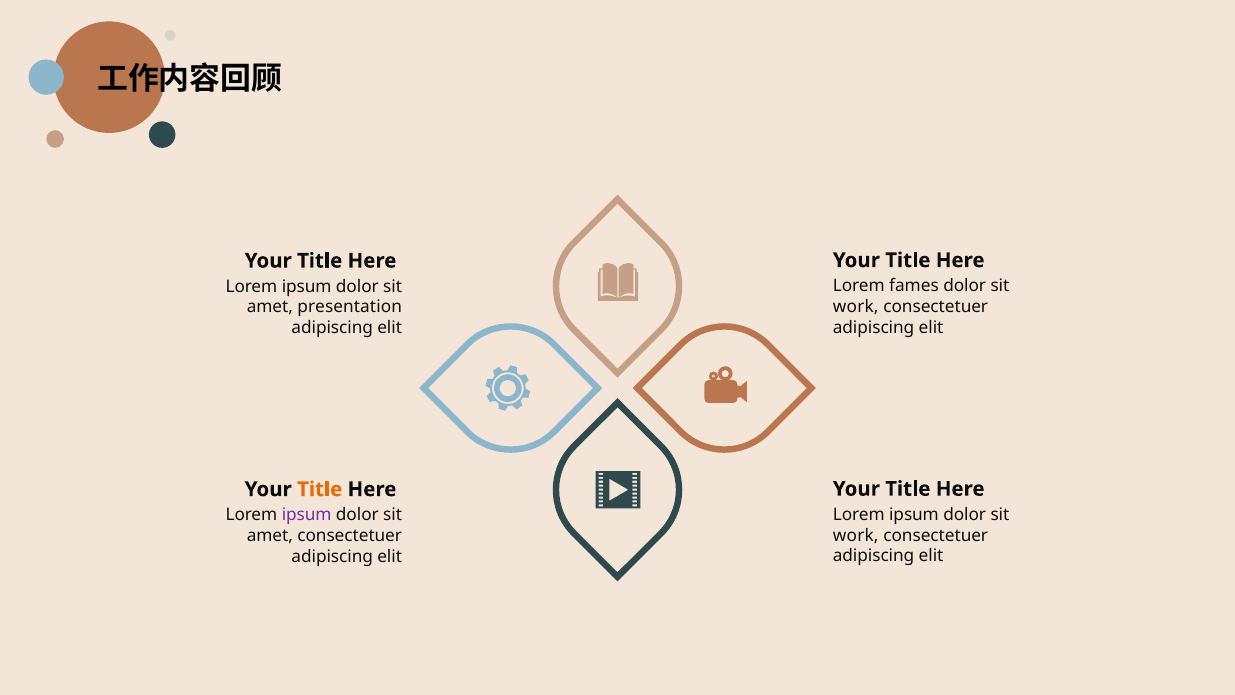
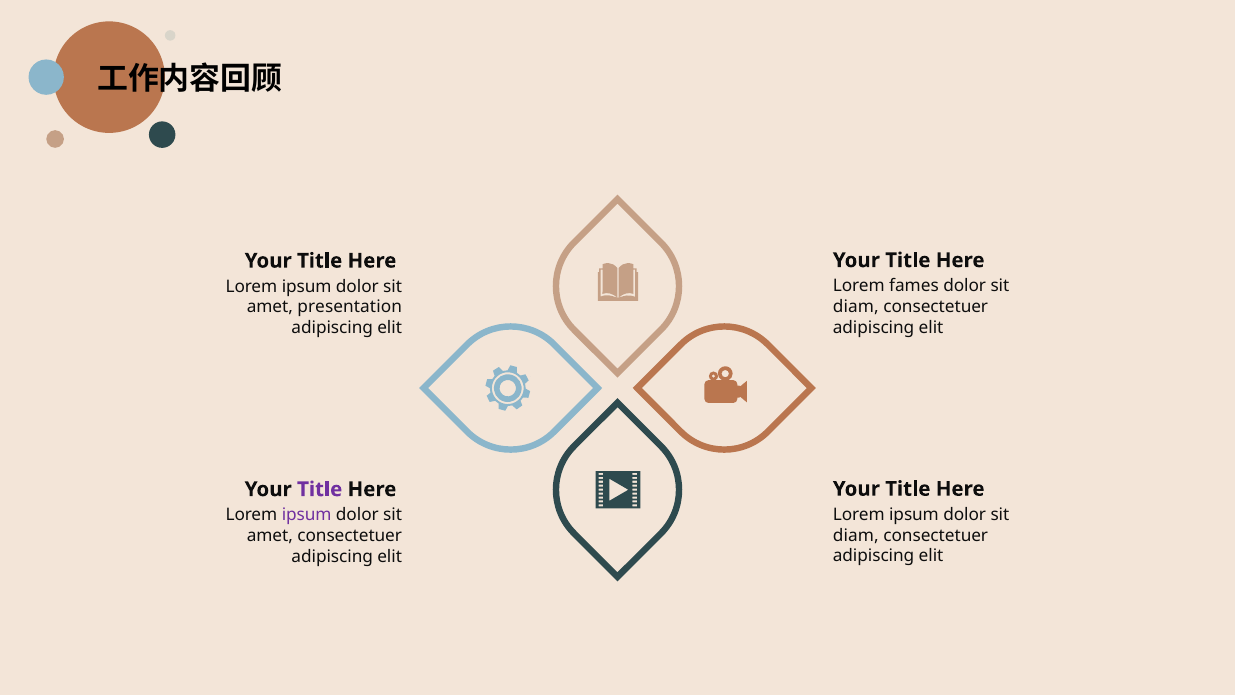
work at (856, 307): work -> diam
Title at (320, 489) colour: orange -> purple
work at (856, 535): work -> diam
